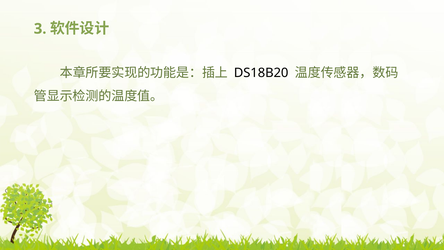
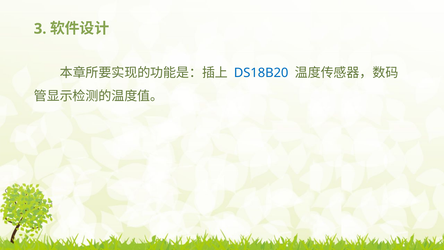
DS18B20 colour: black -> blue
